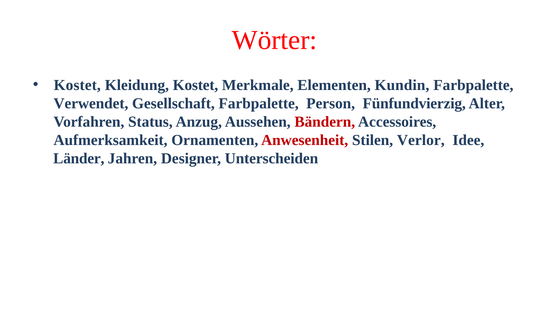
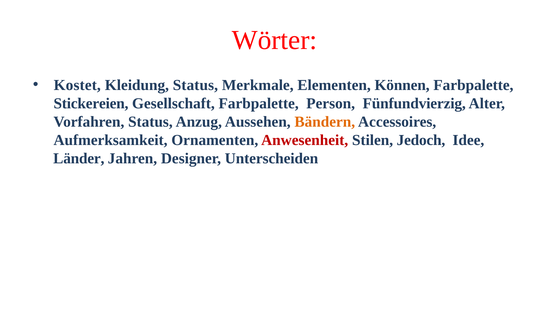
Kleidung Kostet: Kostet -> Status
Kundin: Kundin -> Können
Verwendet: Verwendet -> Stickereien
Bändern colour: red -> orange
Verlor: Verlor -> Jedoch
